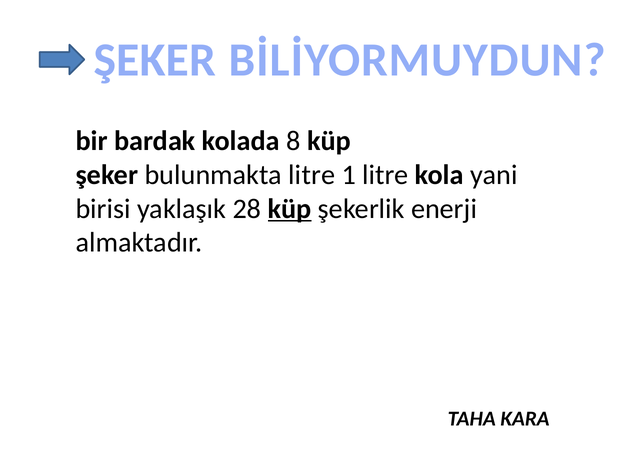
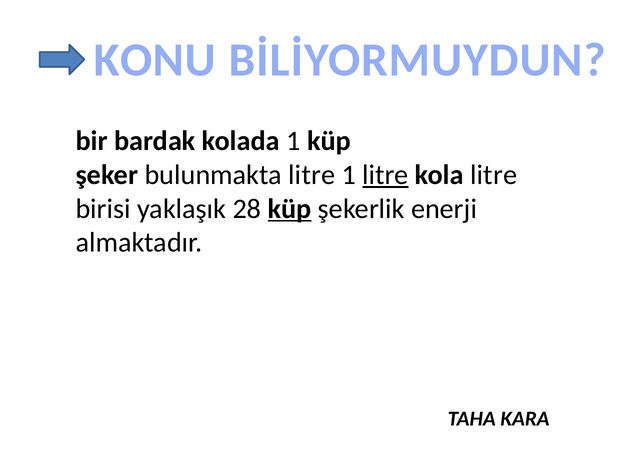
ŞEKER at (155, 60): ŞEKER -> KONU
kolada 8: 8 -> 1
litre at (385, 175) underline: none -> present
kola yani: yani -> litre
